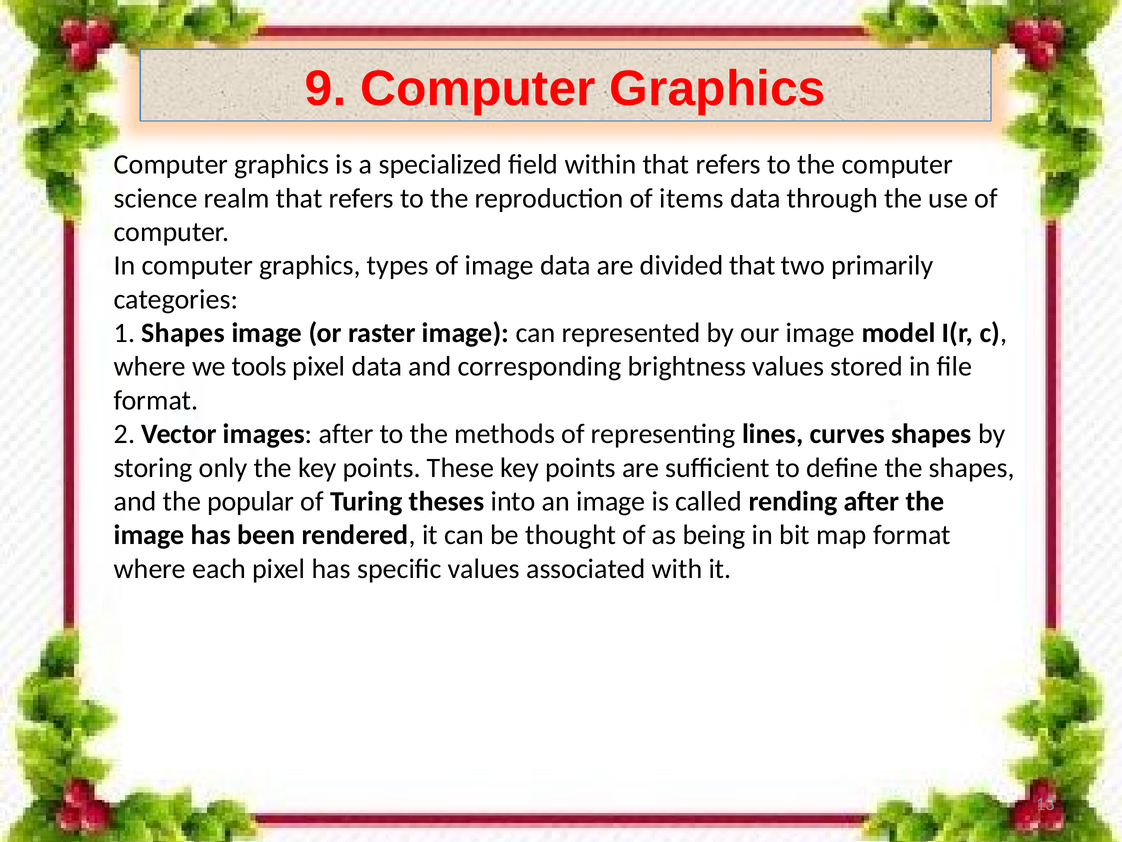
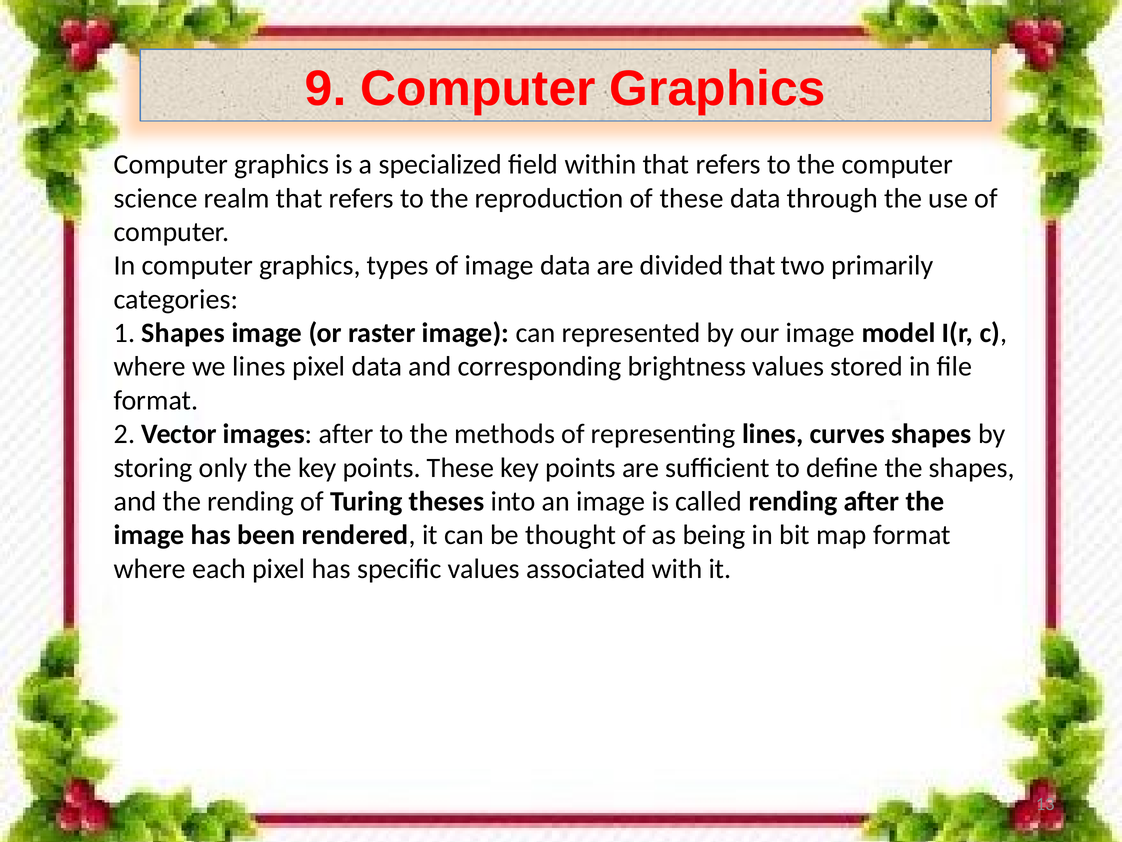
of items: items -> these
we tools: tools -> lines
the popular: popular -> rending
